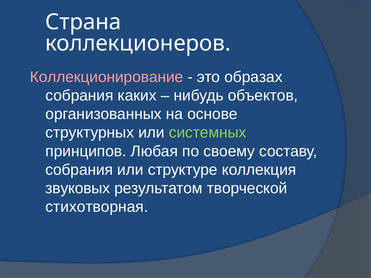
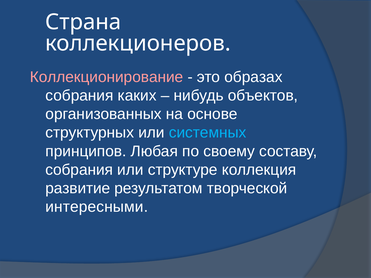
системных colour: light green -> light blue
звуковых: звуковых -> развитие
стихотворная: стихотворная -> интересными
